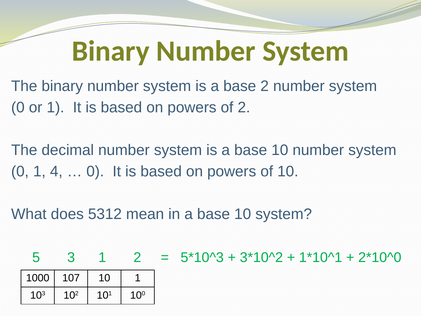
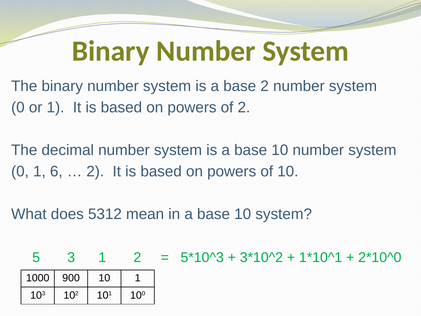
4: 4 -> 6
0 at (95, 171): 0 -> 2
107: 107 -> 900
